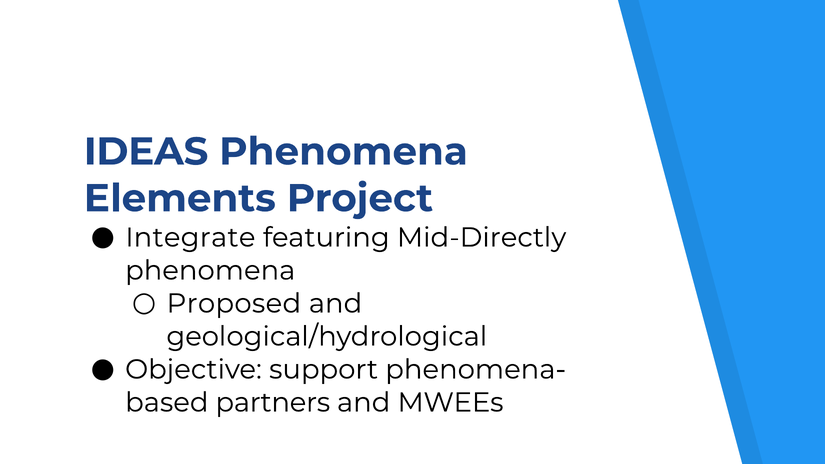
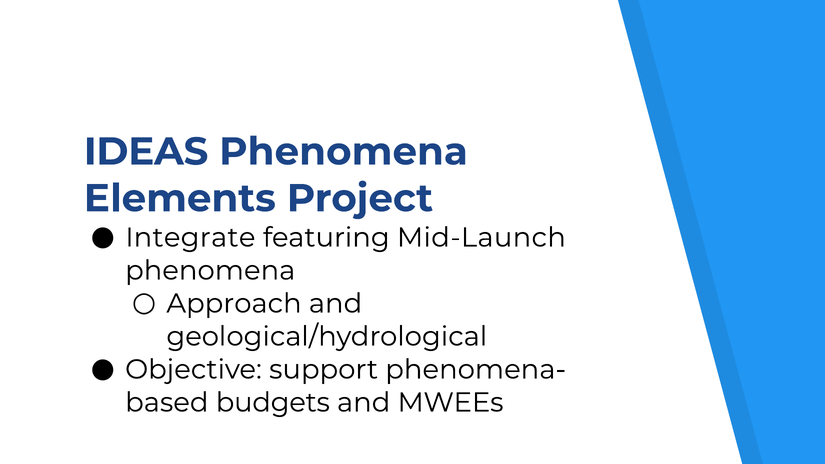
Mid-Directly: Mid-Directly -> Mid-Launch
Proposed: Proposed -> Approach
partners: partners -> budgets
